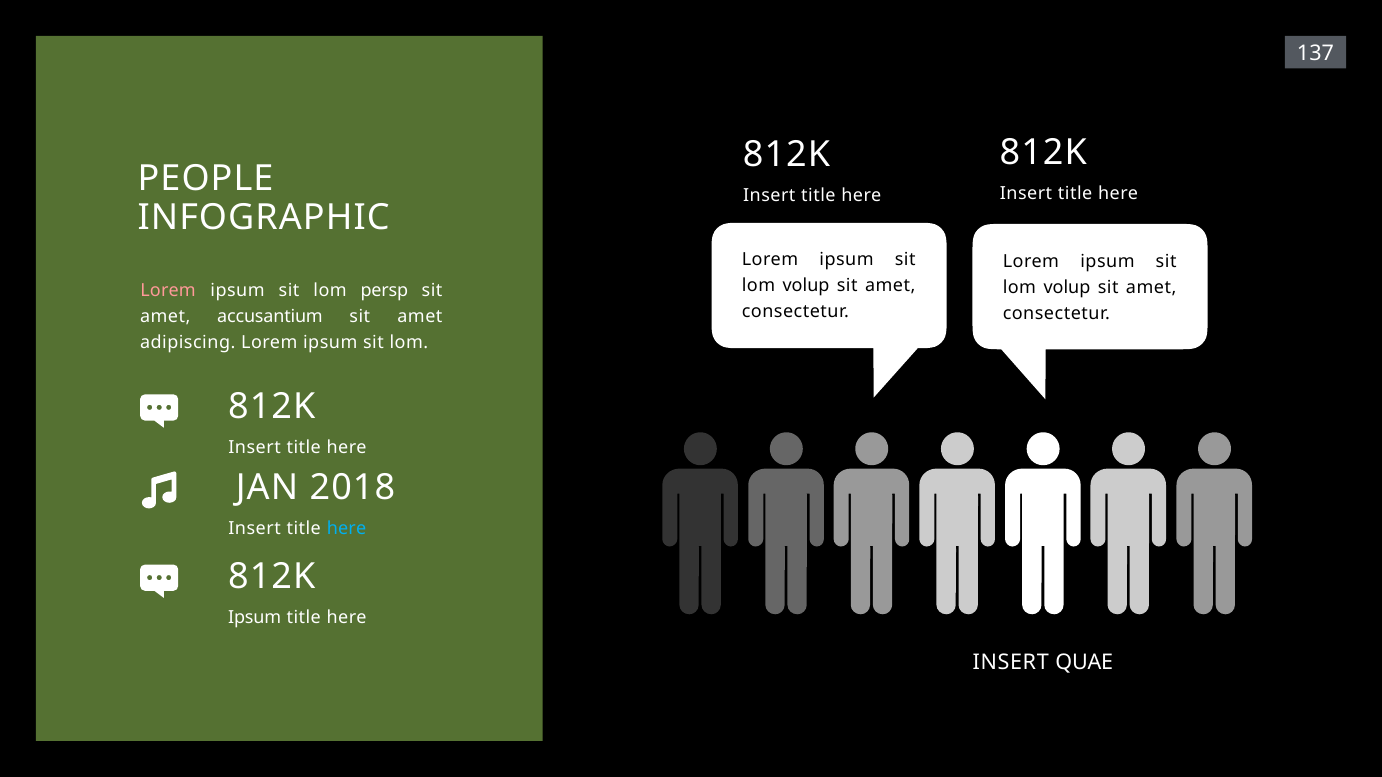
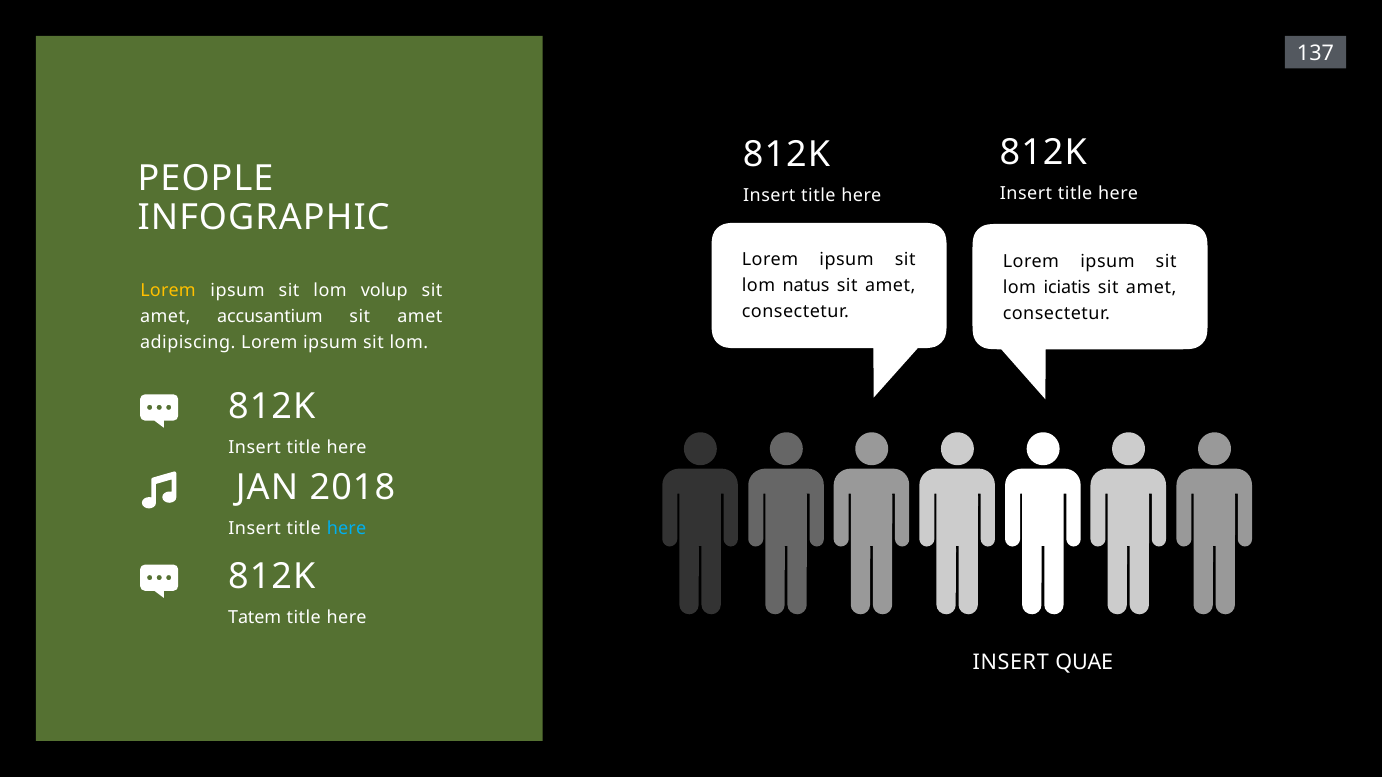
volup at (806, 285): volup -> natus
volup at (1067, 288): volup -> iciatis
Lorem at (168, 291) colour: pink -> yellow
persp: persp -> volup
Ipsum at (255, 618): Ipsum -> Tatem
